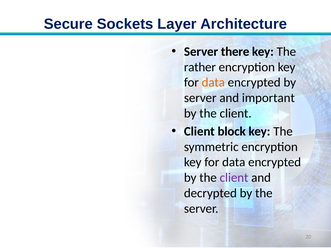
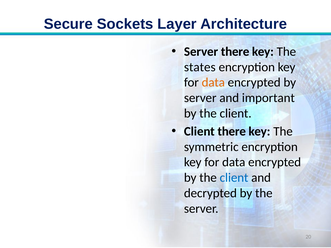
rather: rather -> states
Client block: block -> there
client at (234, 178) colour: purple -> blue
